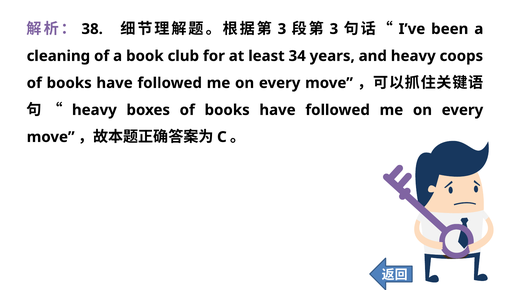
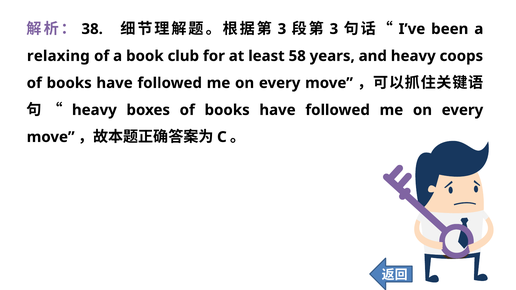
cleaning: cleaning -> relaxing
34: 34 -> 58
